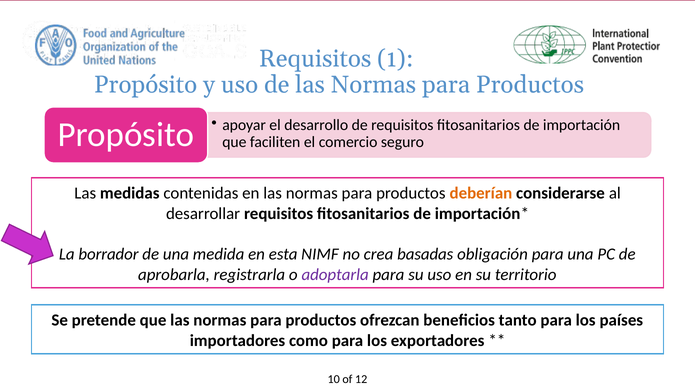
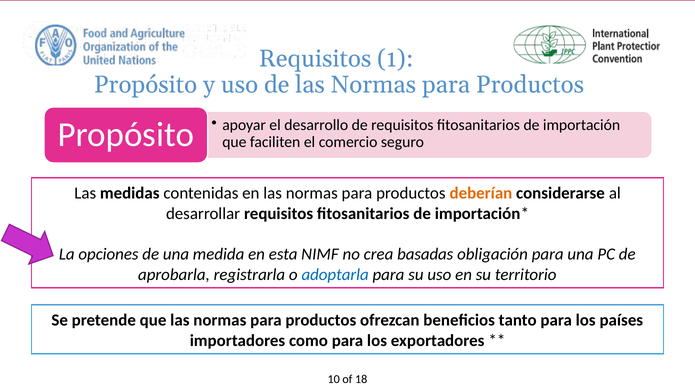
borrador: borrador -> opciones
adoptarla colour: purple -> blue
12: 12 -> 18
